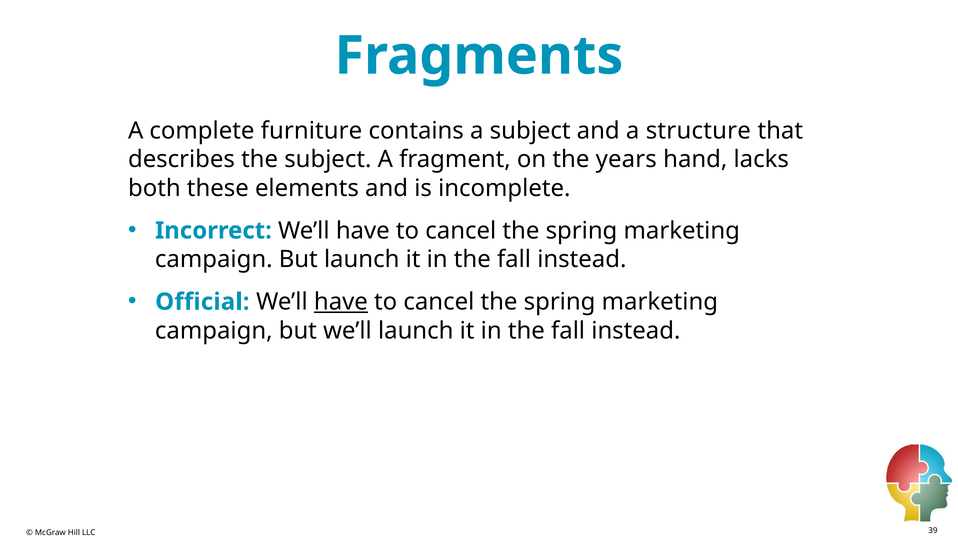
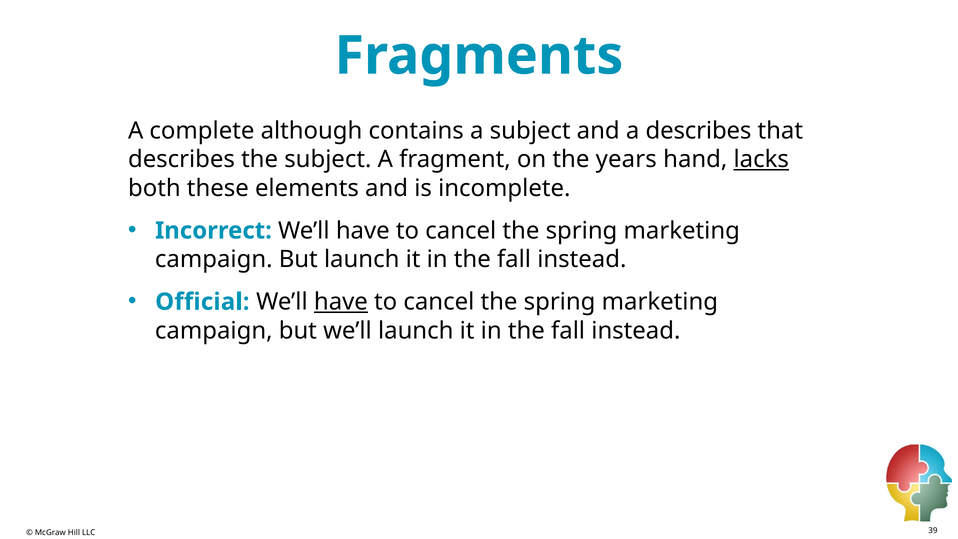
furniture: furniture -> although
a structure: structure -> describes
lacks underline: none -> present
